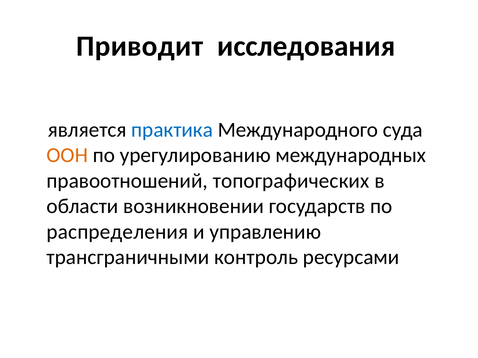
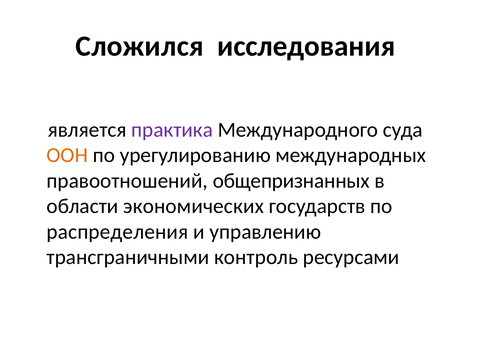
Приводит: Приводит -> Сложился
практика colour: blue -> purple
топографических: топографических -> общепризнанных
возникновении: возникновении -> экономических
